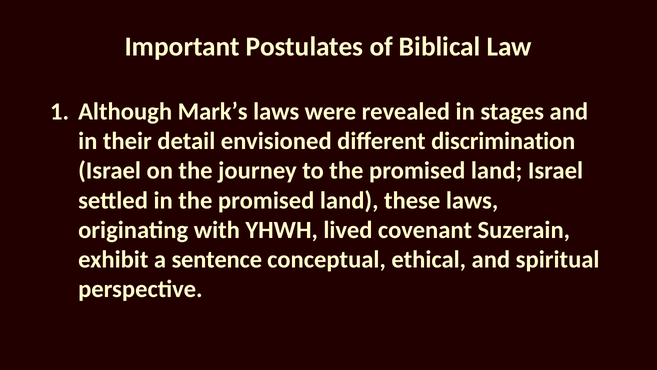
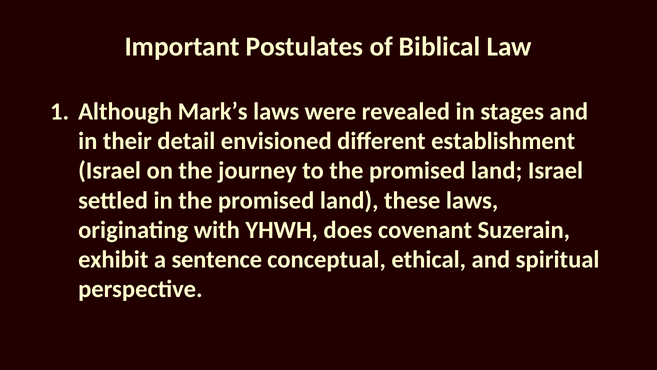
discrimination: discrimination -> establishment
lived: lived -> does
